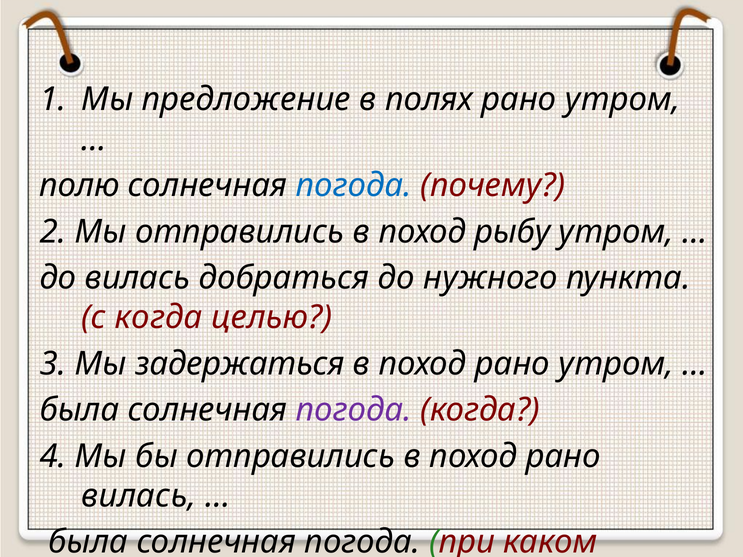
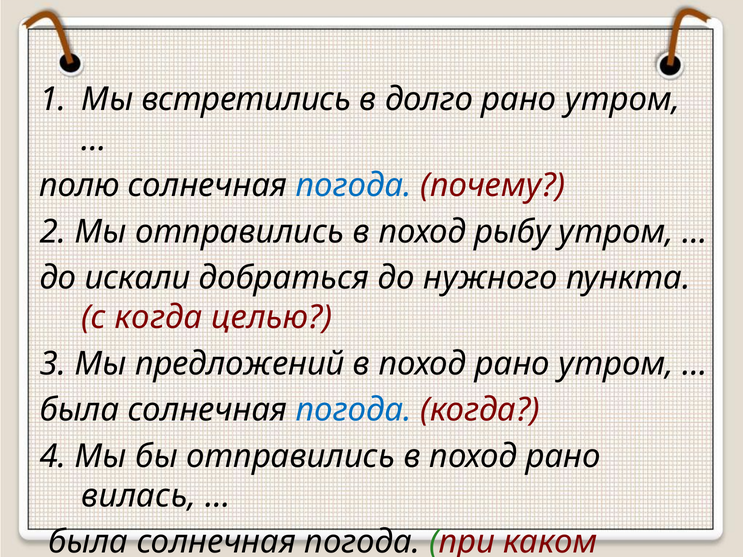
предложение: предложение -> встретились
полях: полях -> долго
до вилась: вилась -> искали
задержаться: задержаться -> предложений
погода at (354, 410) colour: purple -> blue
